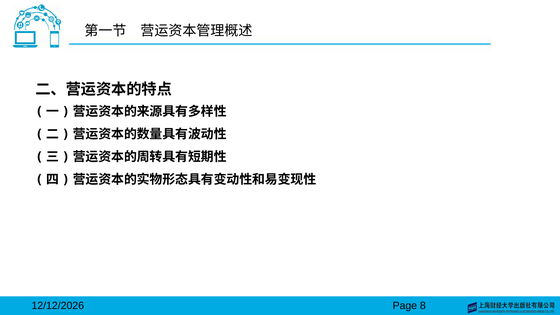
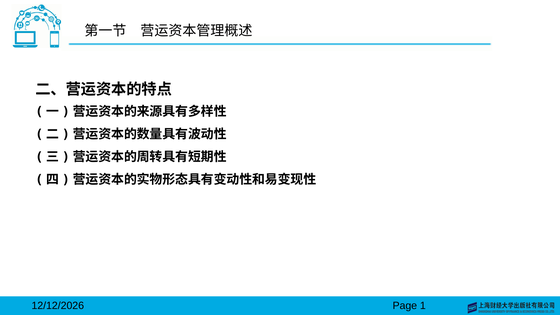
8: 8 -> 1
